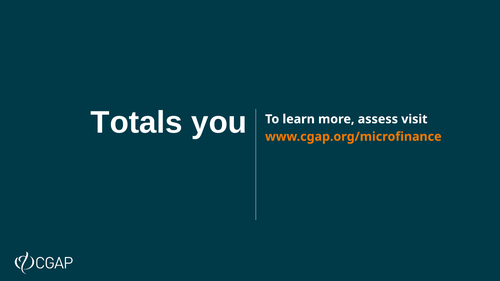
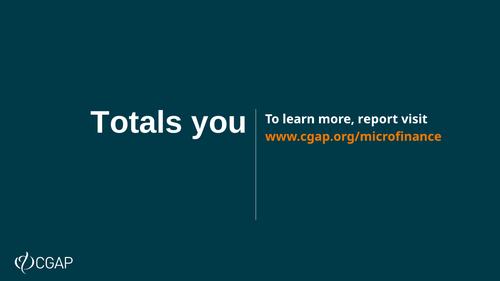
assess: assess -> report
